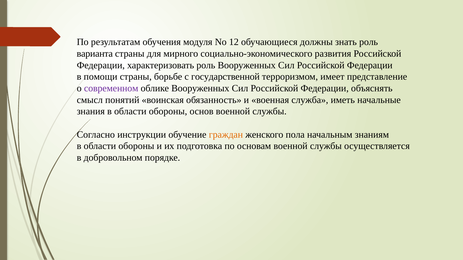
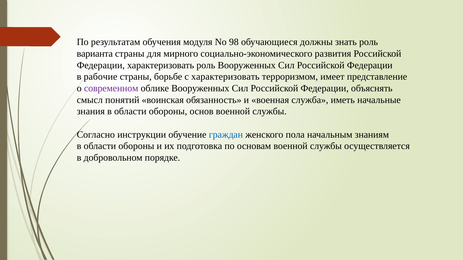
12: 12 -> 98
помощи: помощи -> рабочие
с государственной: государственной -> характеризовать
граждан colour: orange -> blue
